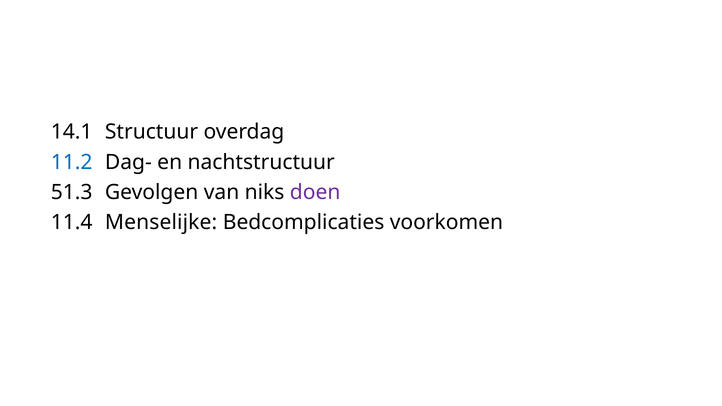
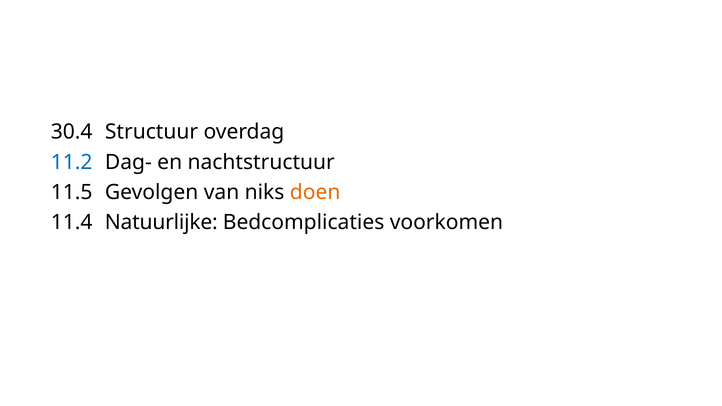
14.1: 14.1 -> 30.4
51.3: 51.3 -> 11.5
doen colour: purple -> orange
Menselijke: Menselijke -> Natuurlijke
